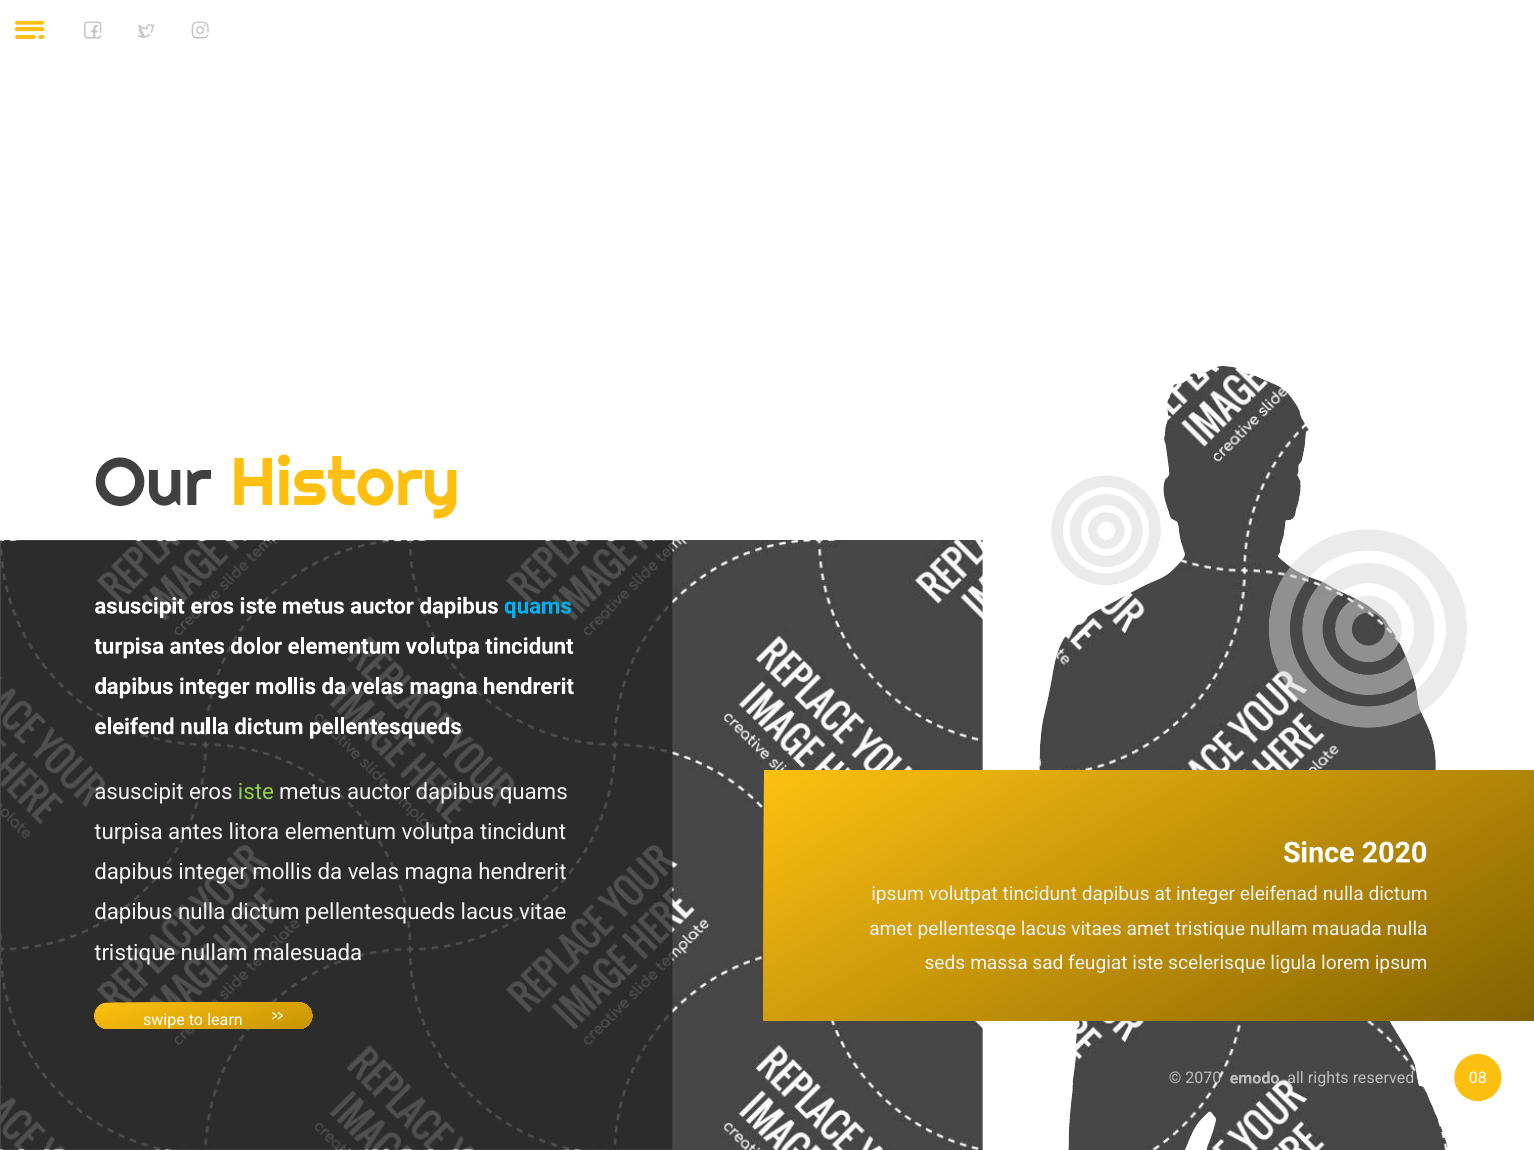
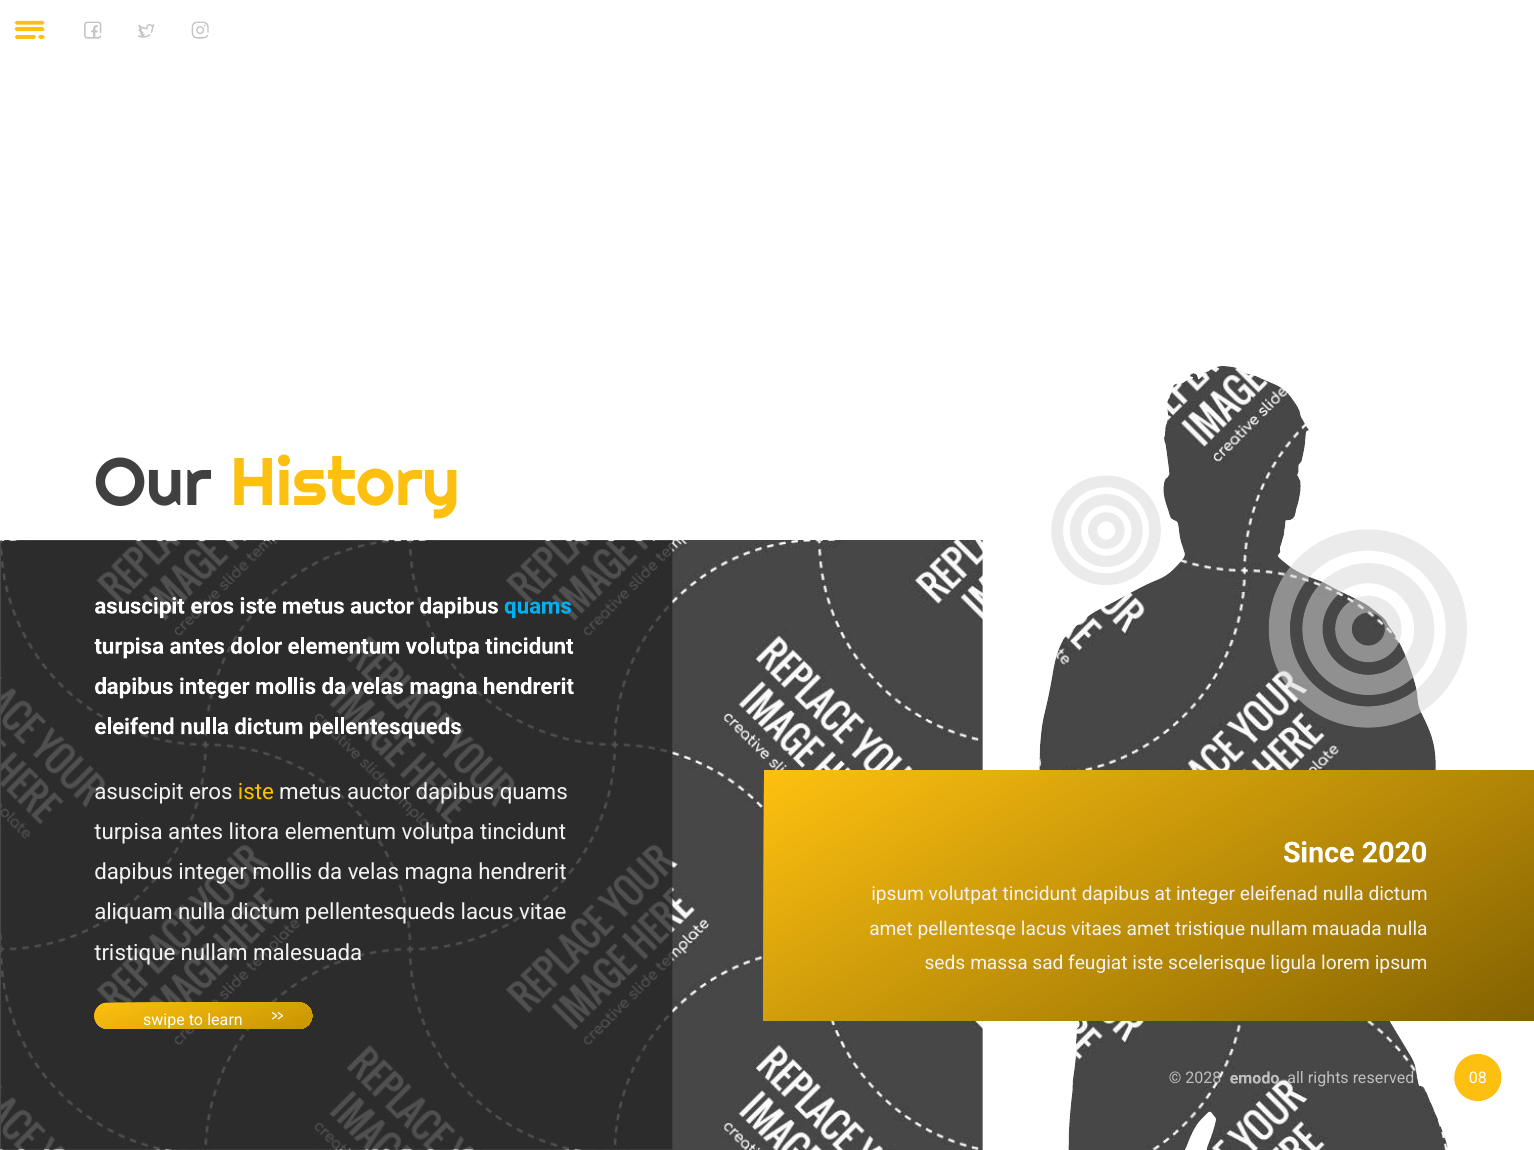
iste at (256, 792) colour: light green -> yellow
dapibus at (134, 913): dapibus -> aliquam
2070: 2070 -> 2028
